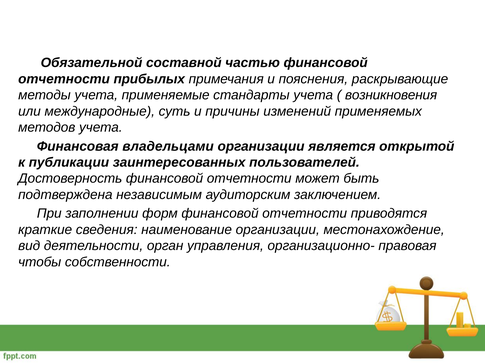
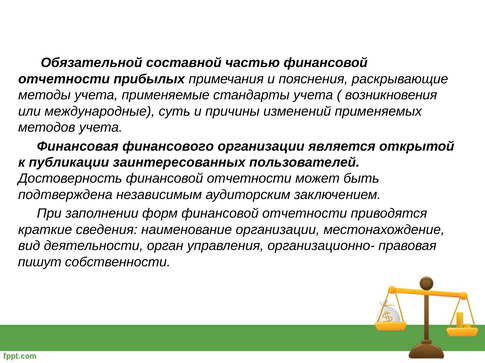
владельцами: владельцами -> финансового
чтобы: чтобы -> пишут
